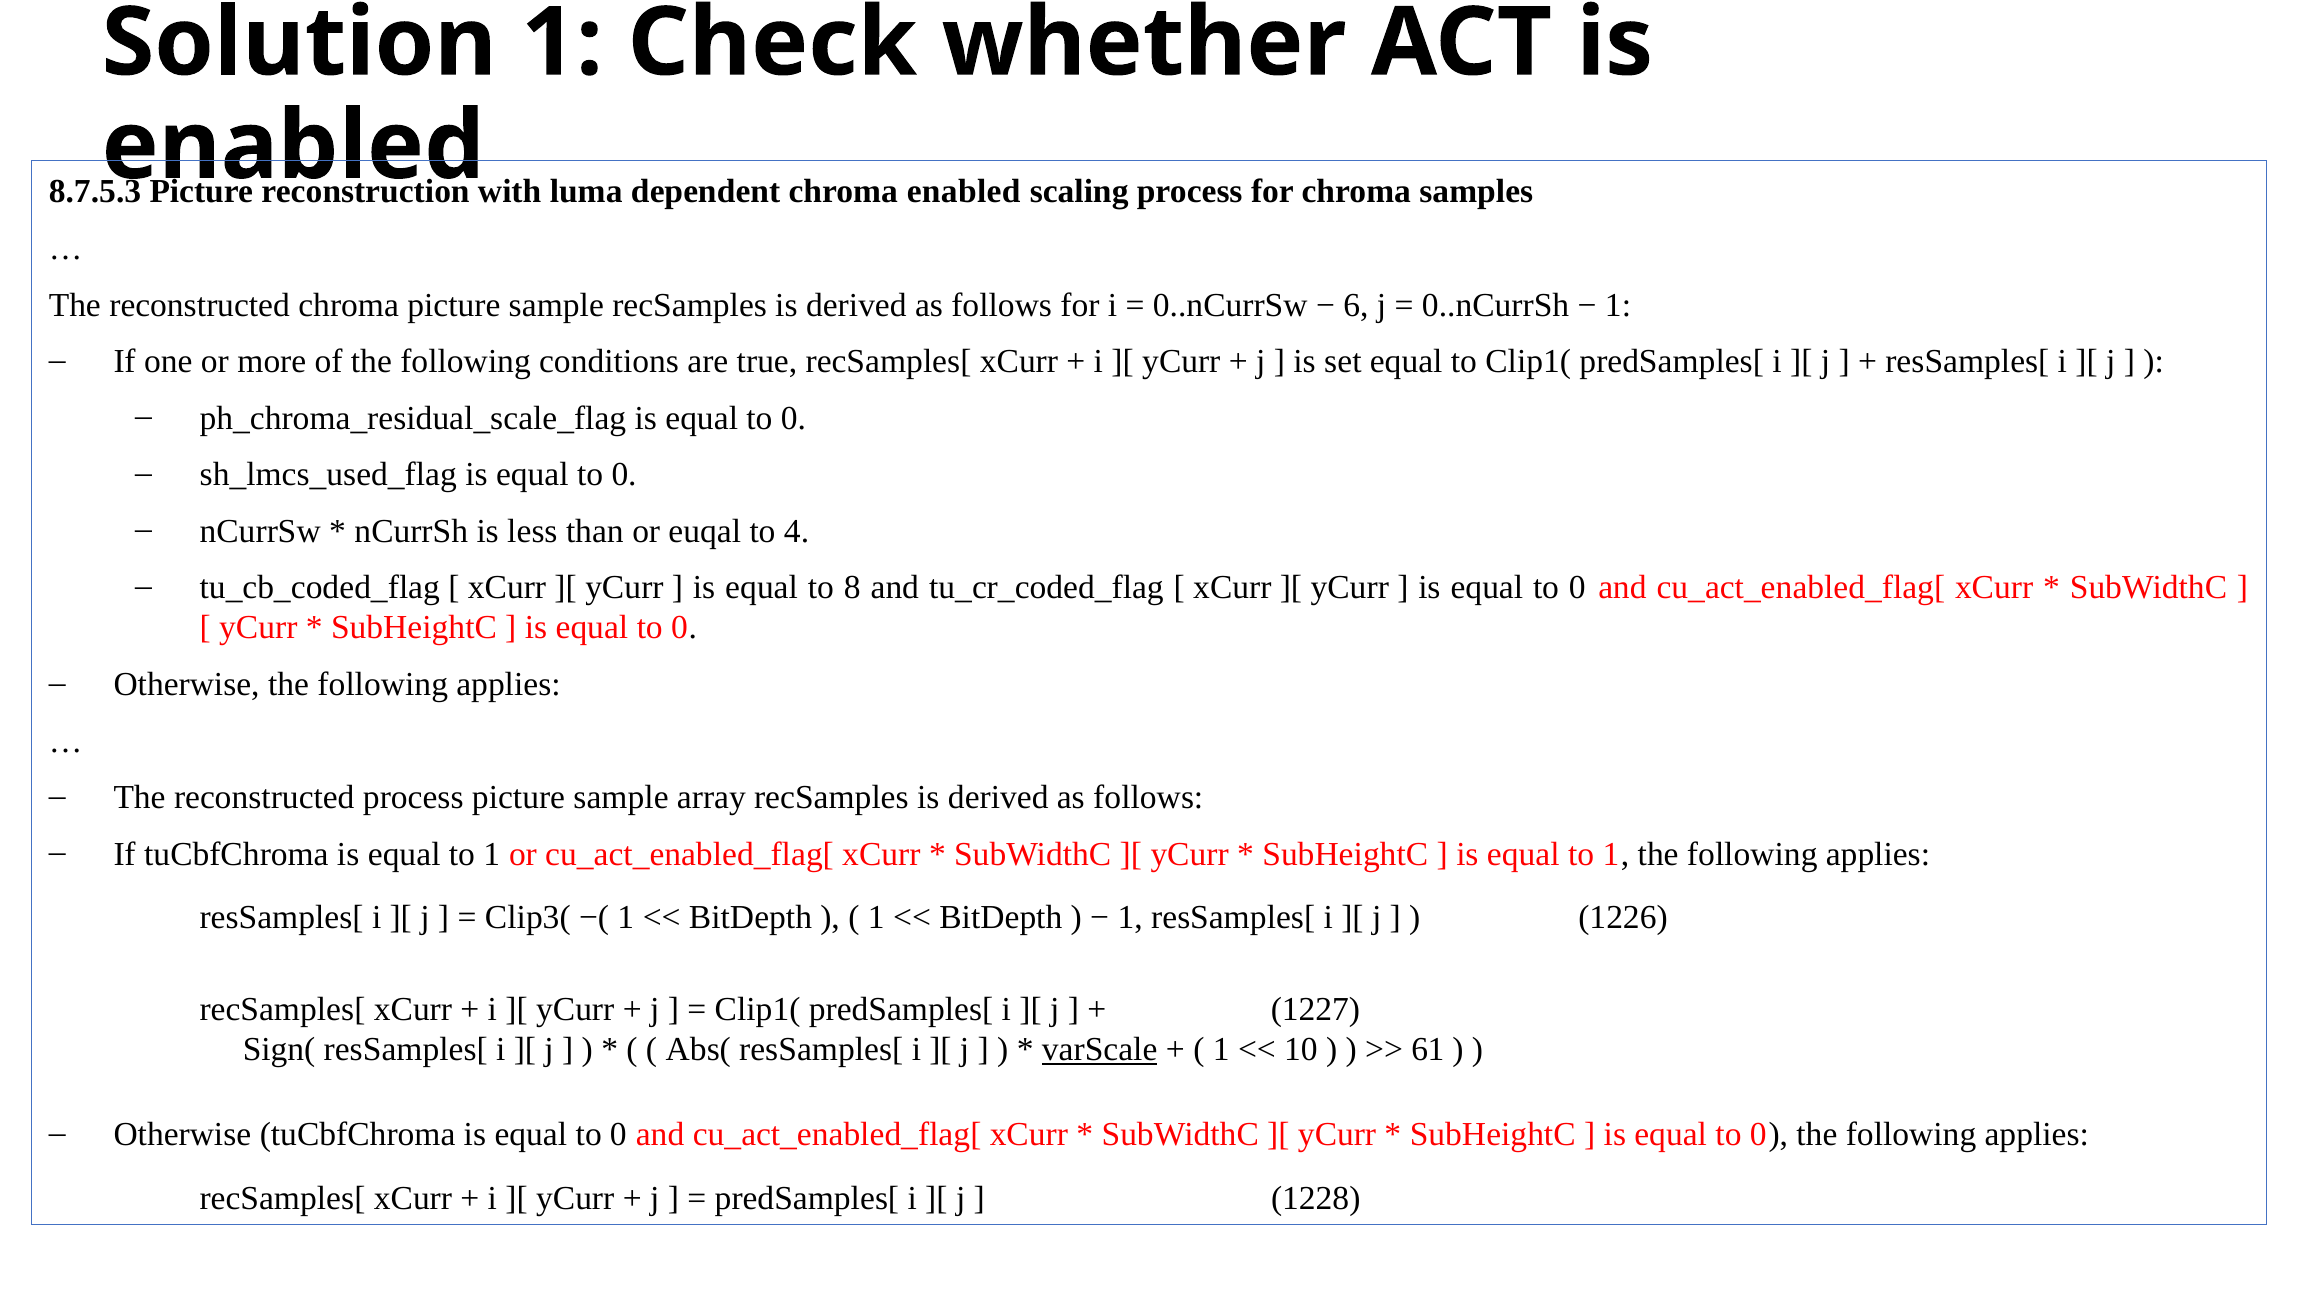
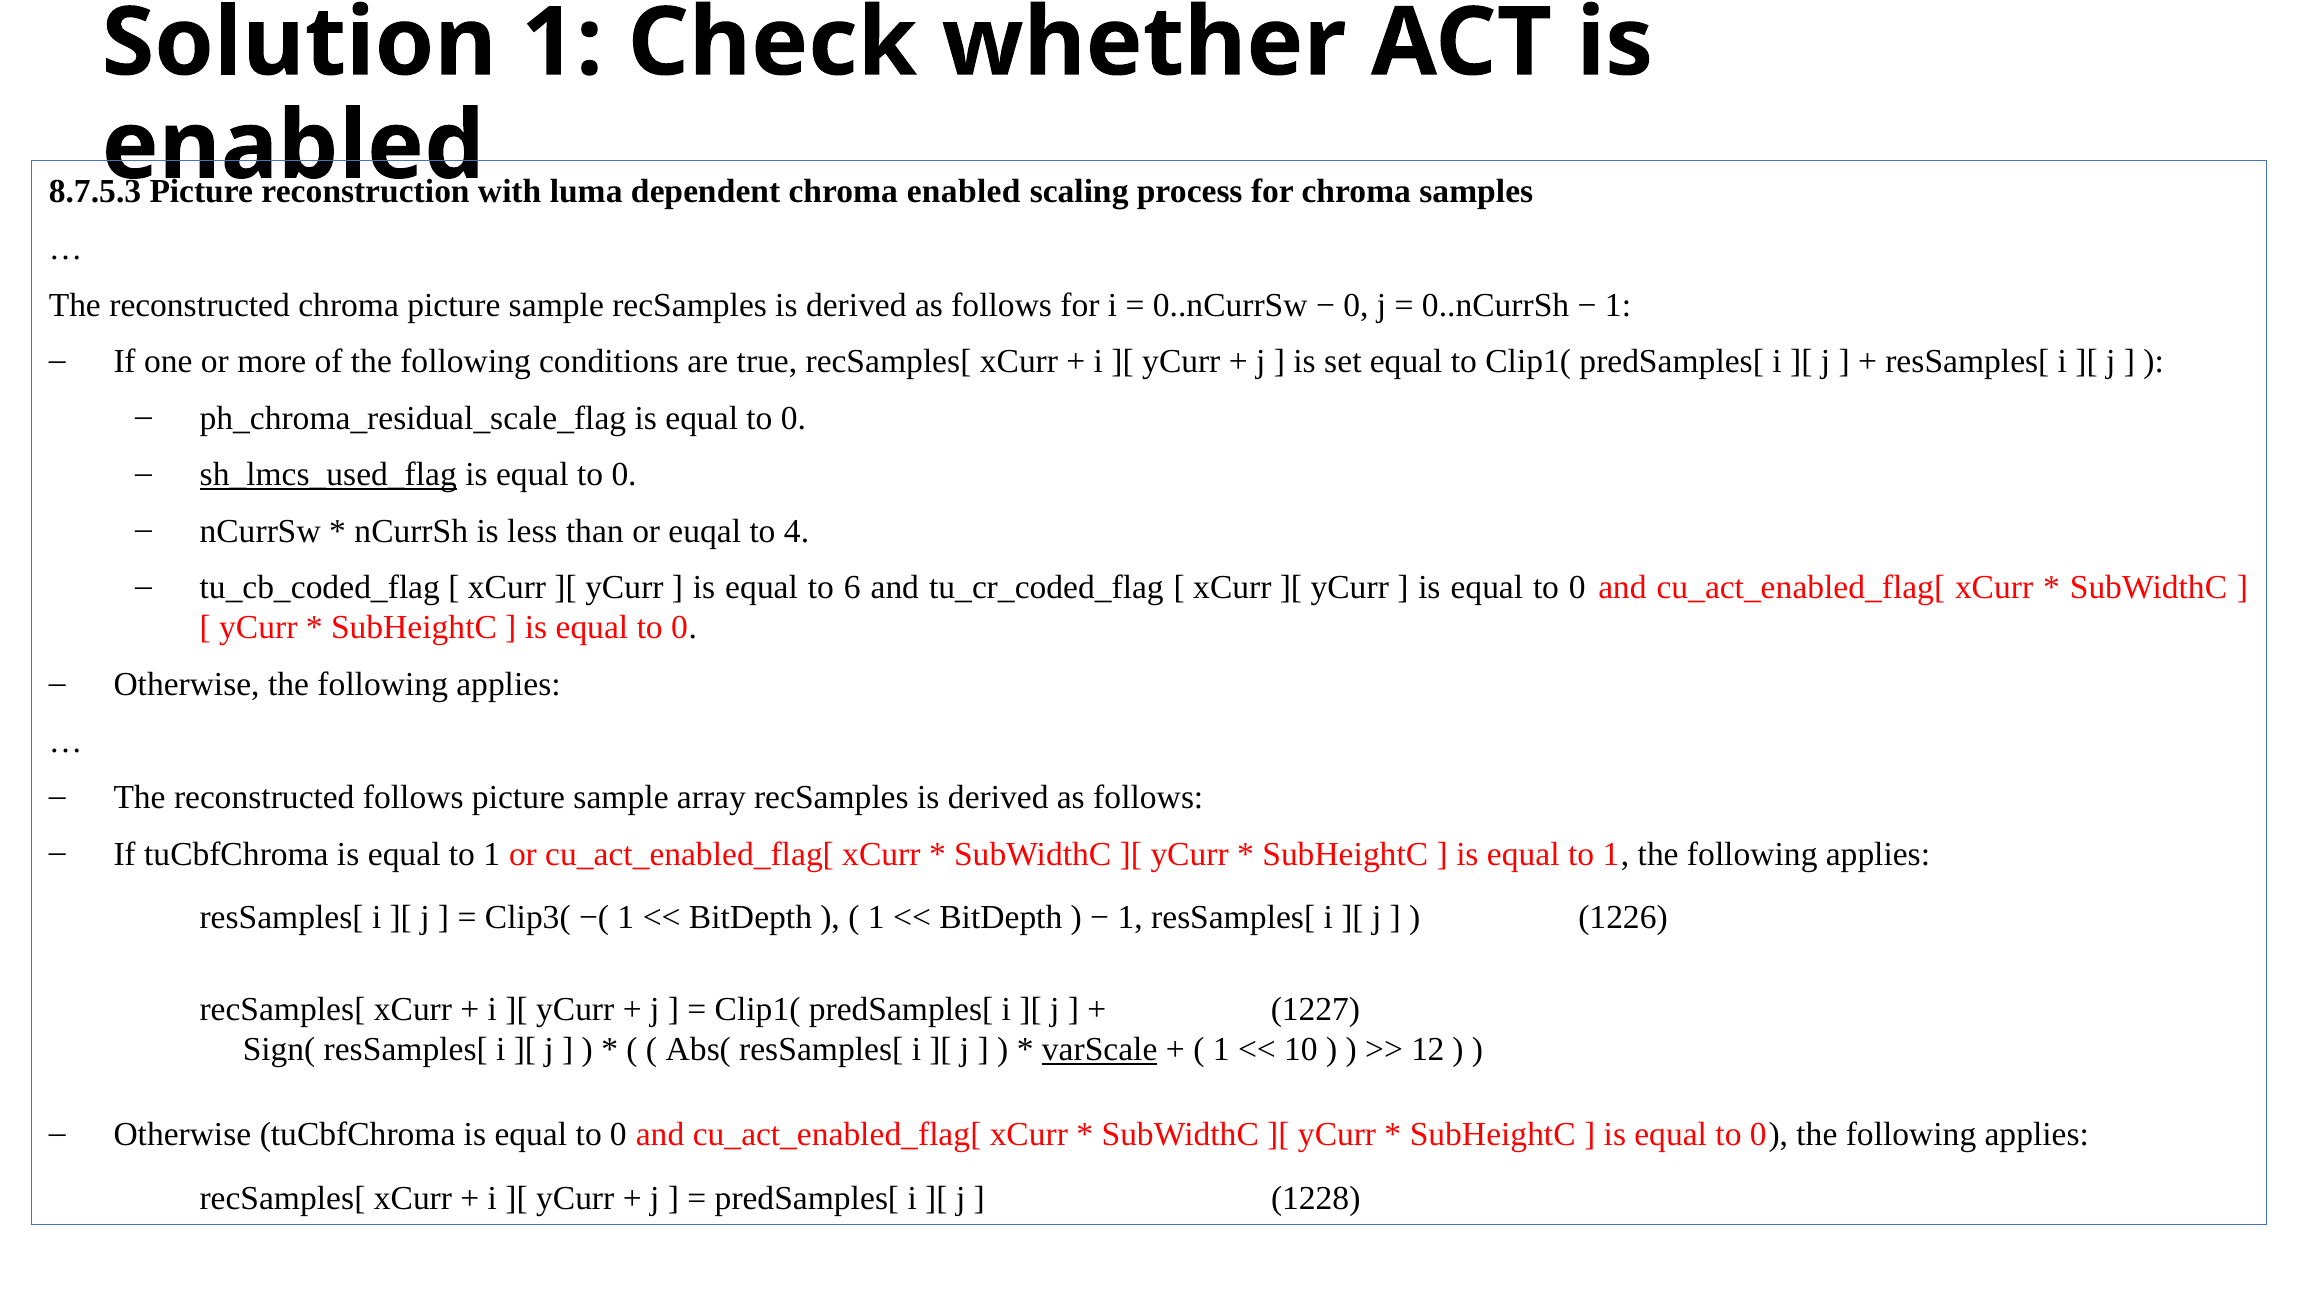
6 at (1356, 305): 6 -> 0
sh_lmcs_used_flag underline: none -> present
8: 8 -> 6
reconstructed process: process -> follows
61: 61 -> 12
